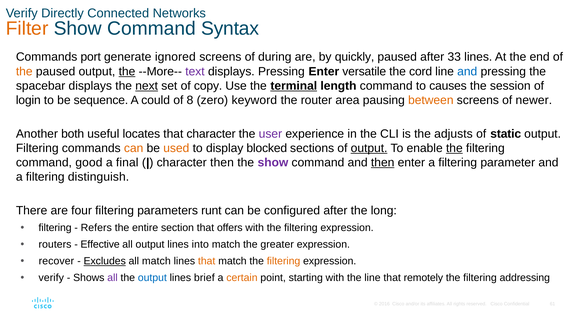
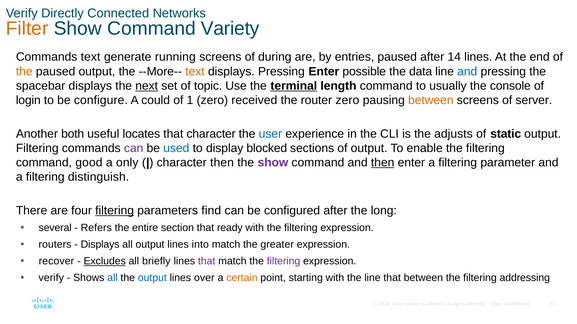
Syntax: Syntax -> Variety
Commands port: port -> text
ignored: ignored -> running
quickly: quickly -> entries
33: 33 -> 14
the at (127, 72) underline: present -> none
text at (195, 72) colour: purple -> orange
versatile: versatile -> possible
cord: cord -> data
copy: copy -> topic
causes: causes -> usually
session: session -> console
sequence: sequence -> configure
8: 8 -> 1
keyword: keyword -> received
router area: area -> zero
newer: newer -> server
user colour: purple -> blue
can at (134, 148) colour: orange -> purple
used colour: orange -> blue
output at (369, 148) underline: present -> none
the at (454, 148) underline: present -> none
final: final -> only
filtering at (115, 211) underline: none -> present
runt: runt -> find
filtering at (55, 228): filtering -> several
offers: offers -> ready
Effective at (100, 245): Effective -> Displays
all match: match -> briefly
that at (207, 262) colour: orange -> purple
filtering at (284, 262) colour: orange -> purple
all at (113, 278) colour: purple -> blue
brief: brief -> over
that remotely: remotely -> between
